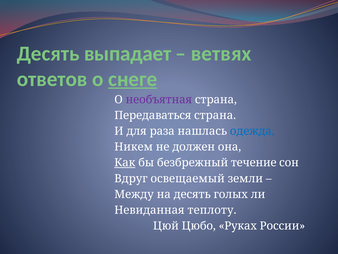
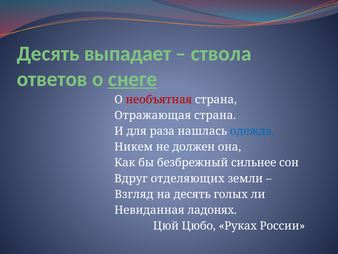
ветвях: ветвях -> ствола
необъятная colour: purple -> red
Передаваться: Передаваться -> Отражающая
Как underline: present -> none
течение: течение -> сильнее
освещаемый: освещаемый -> отделяющих
Между: Между -> Взгляд
теплоту: теплоту -> ладонях
